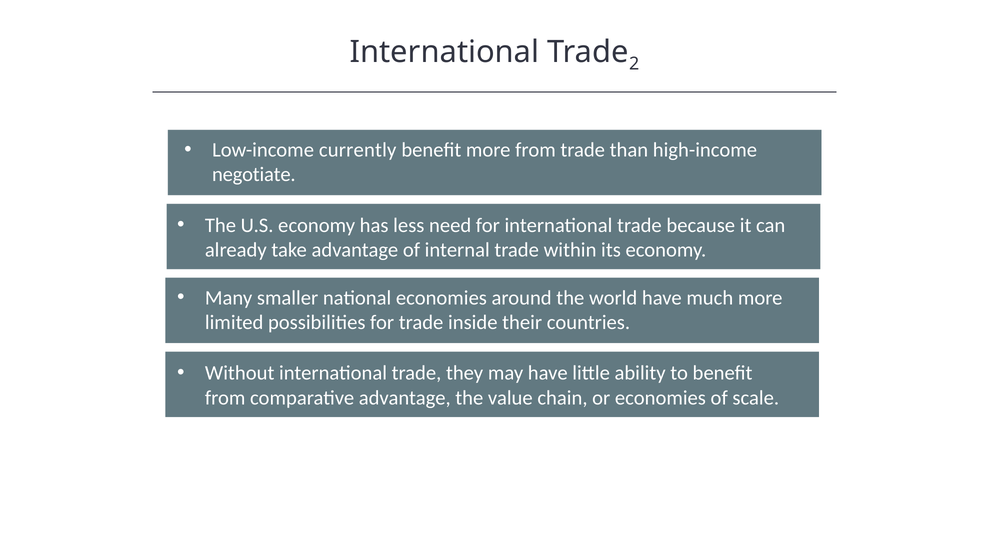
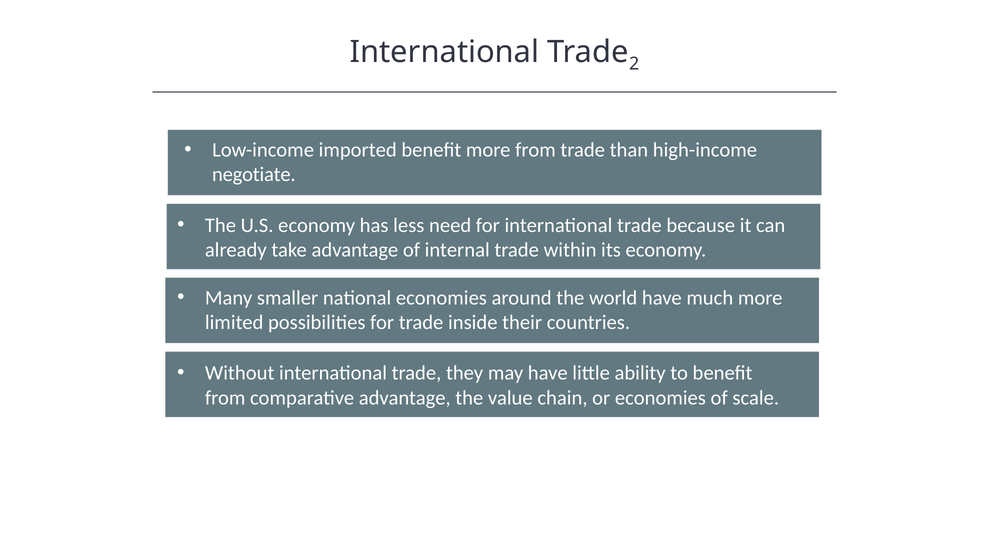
currently: currently -> imported
